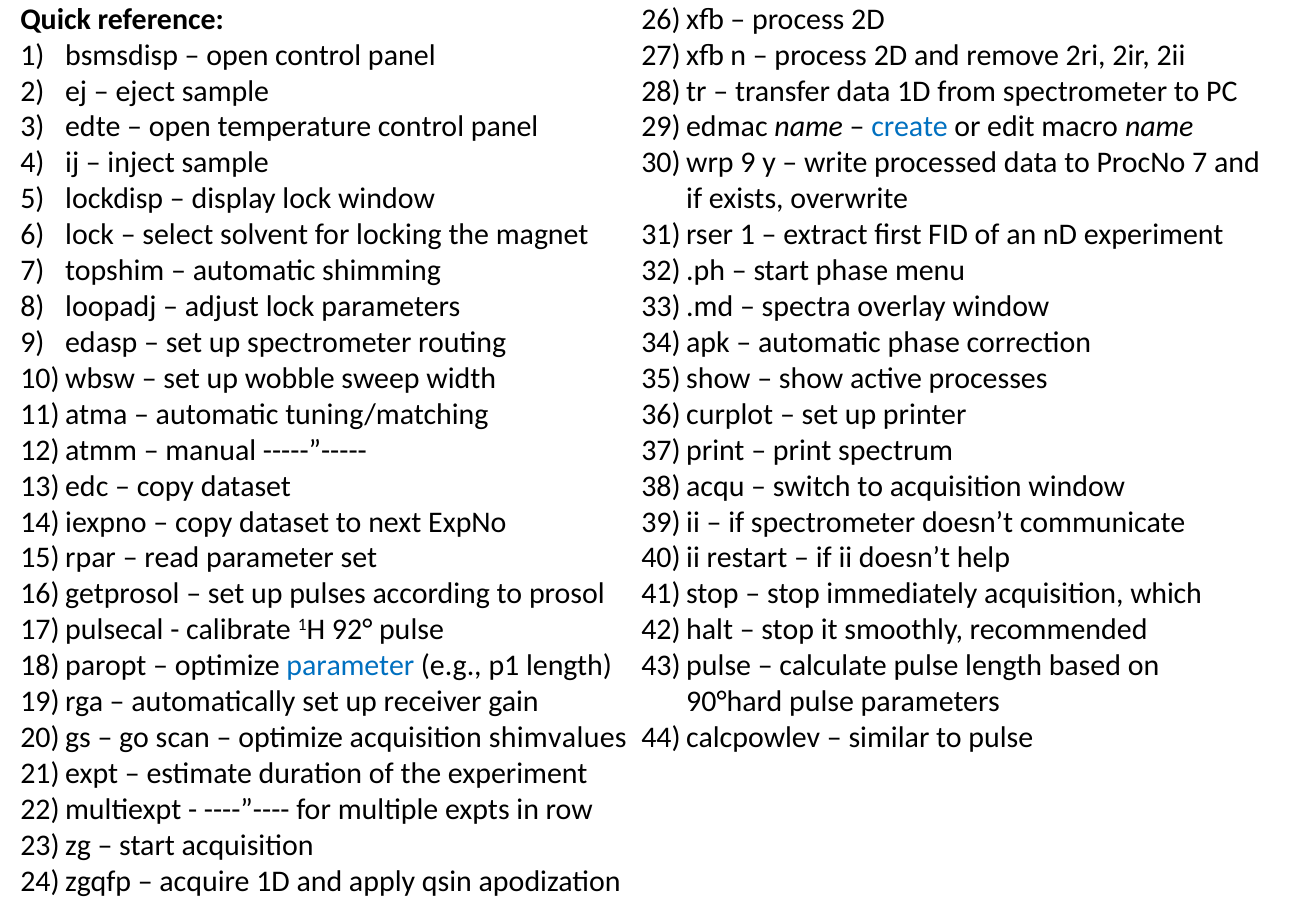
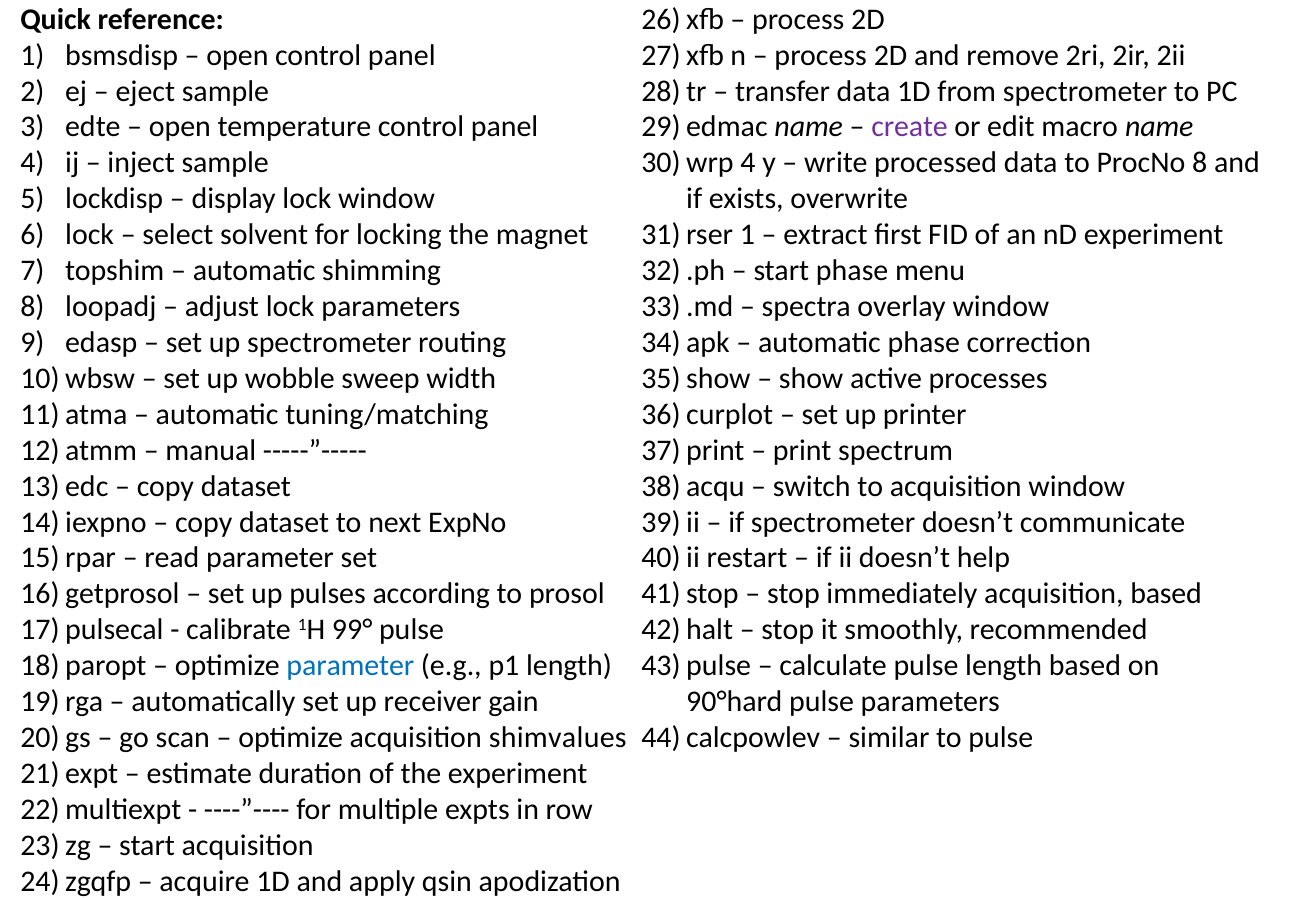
create colour: blue -> purple
9 at (748, 163): 9 -> 4
ProcNo 7: 7 -> 8
acquisition which: which -> based
92°: 92° -> 99°
